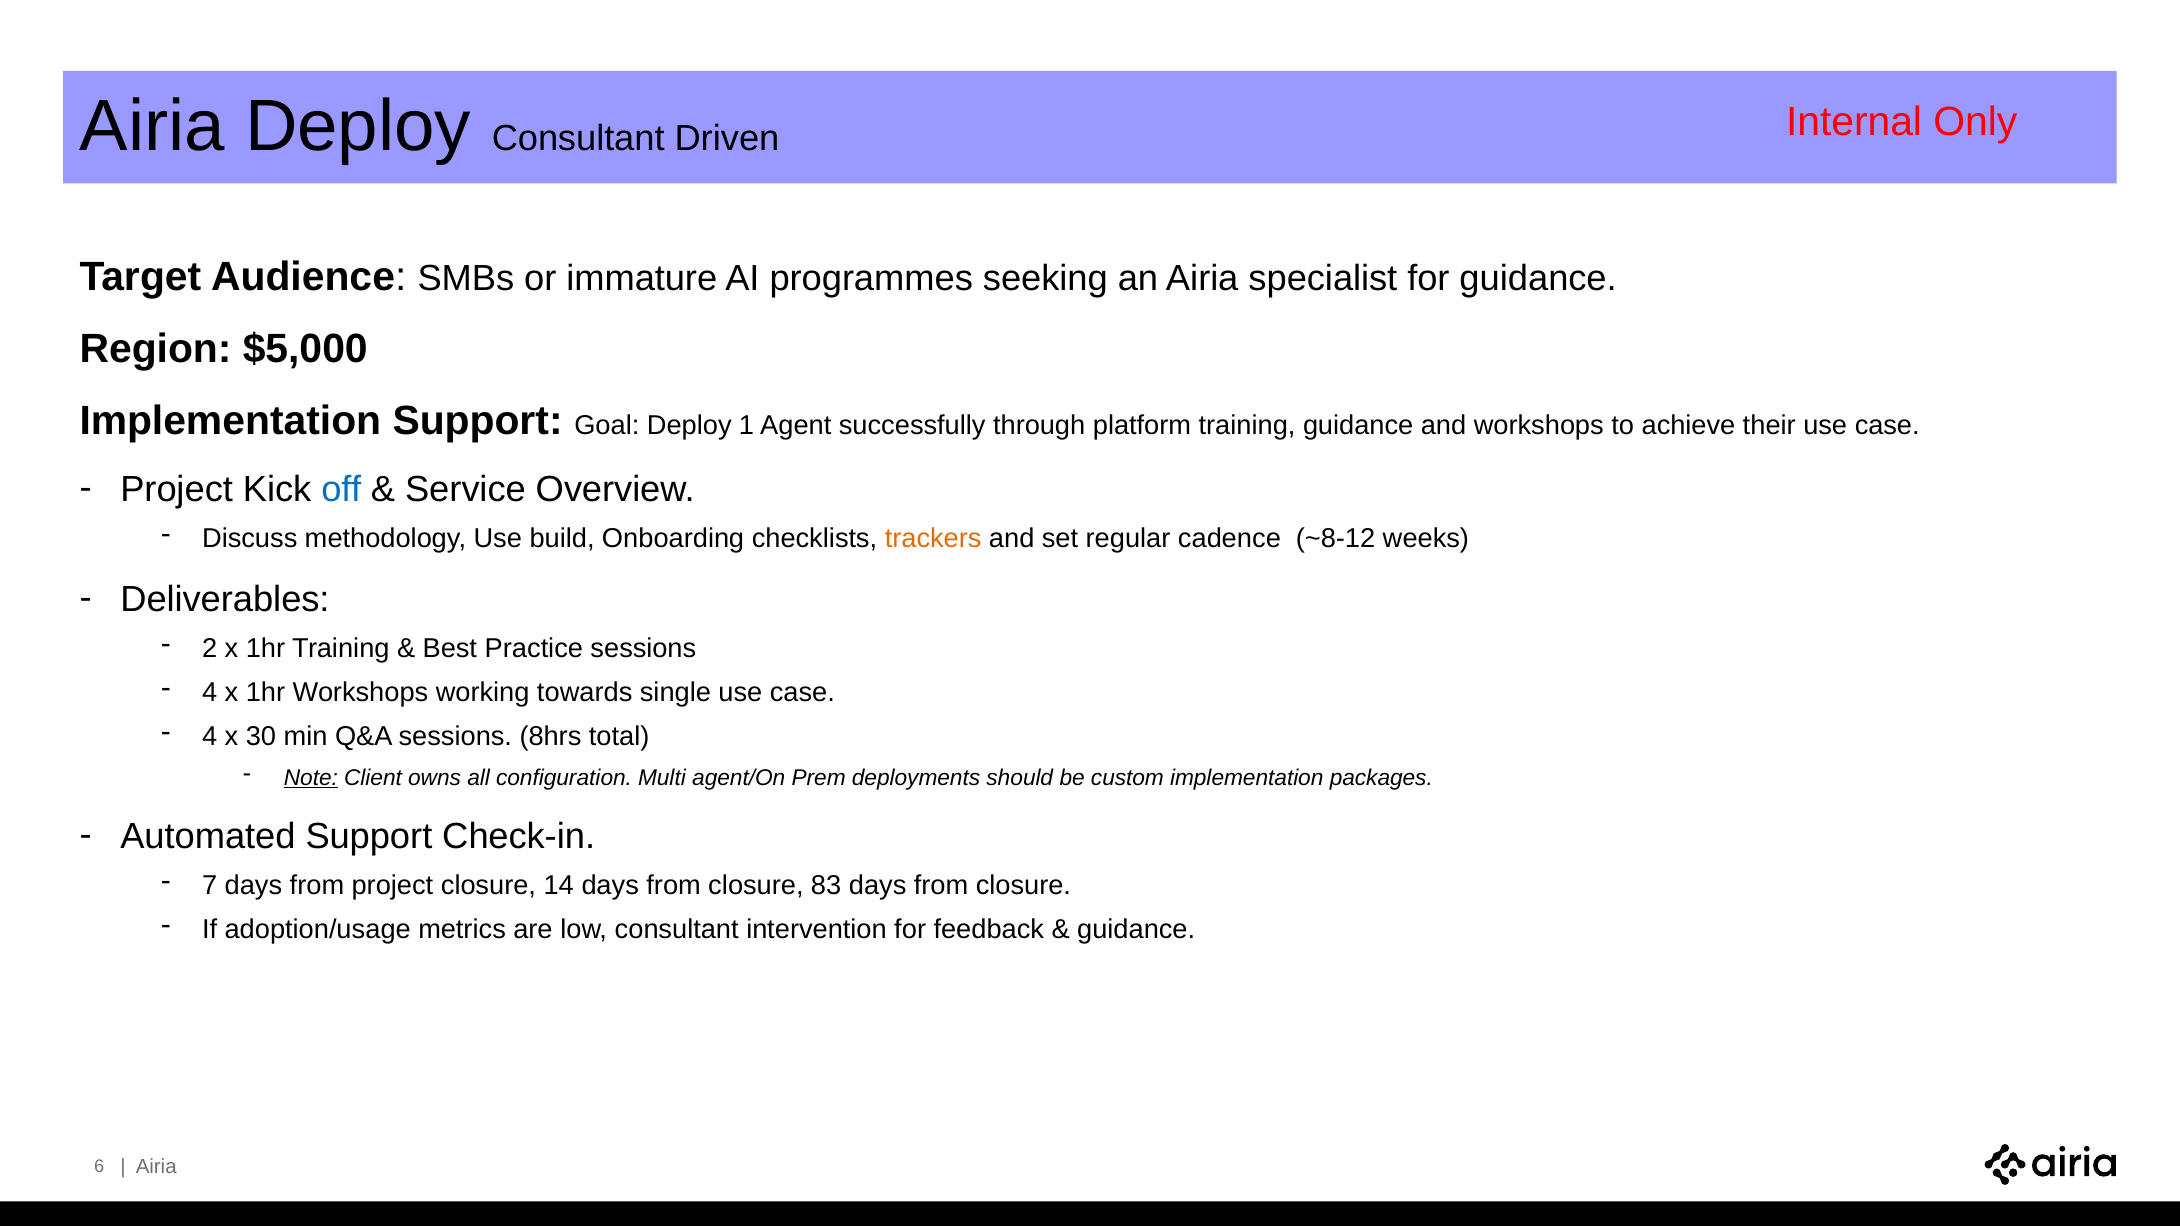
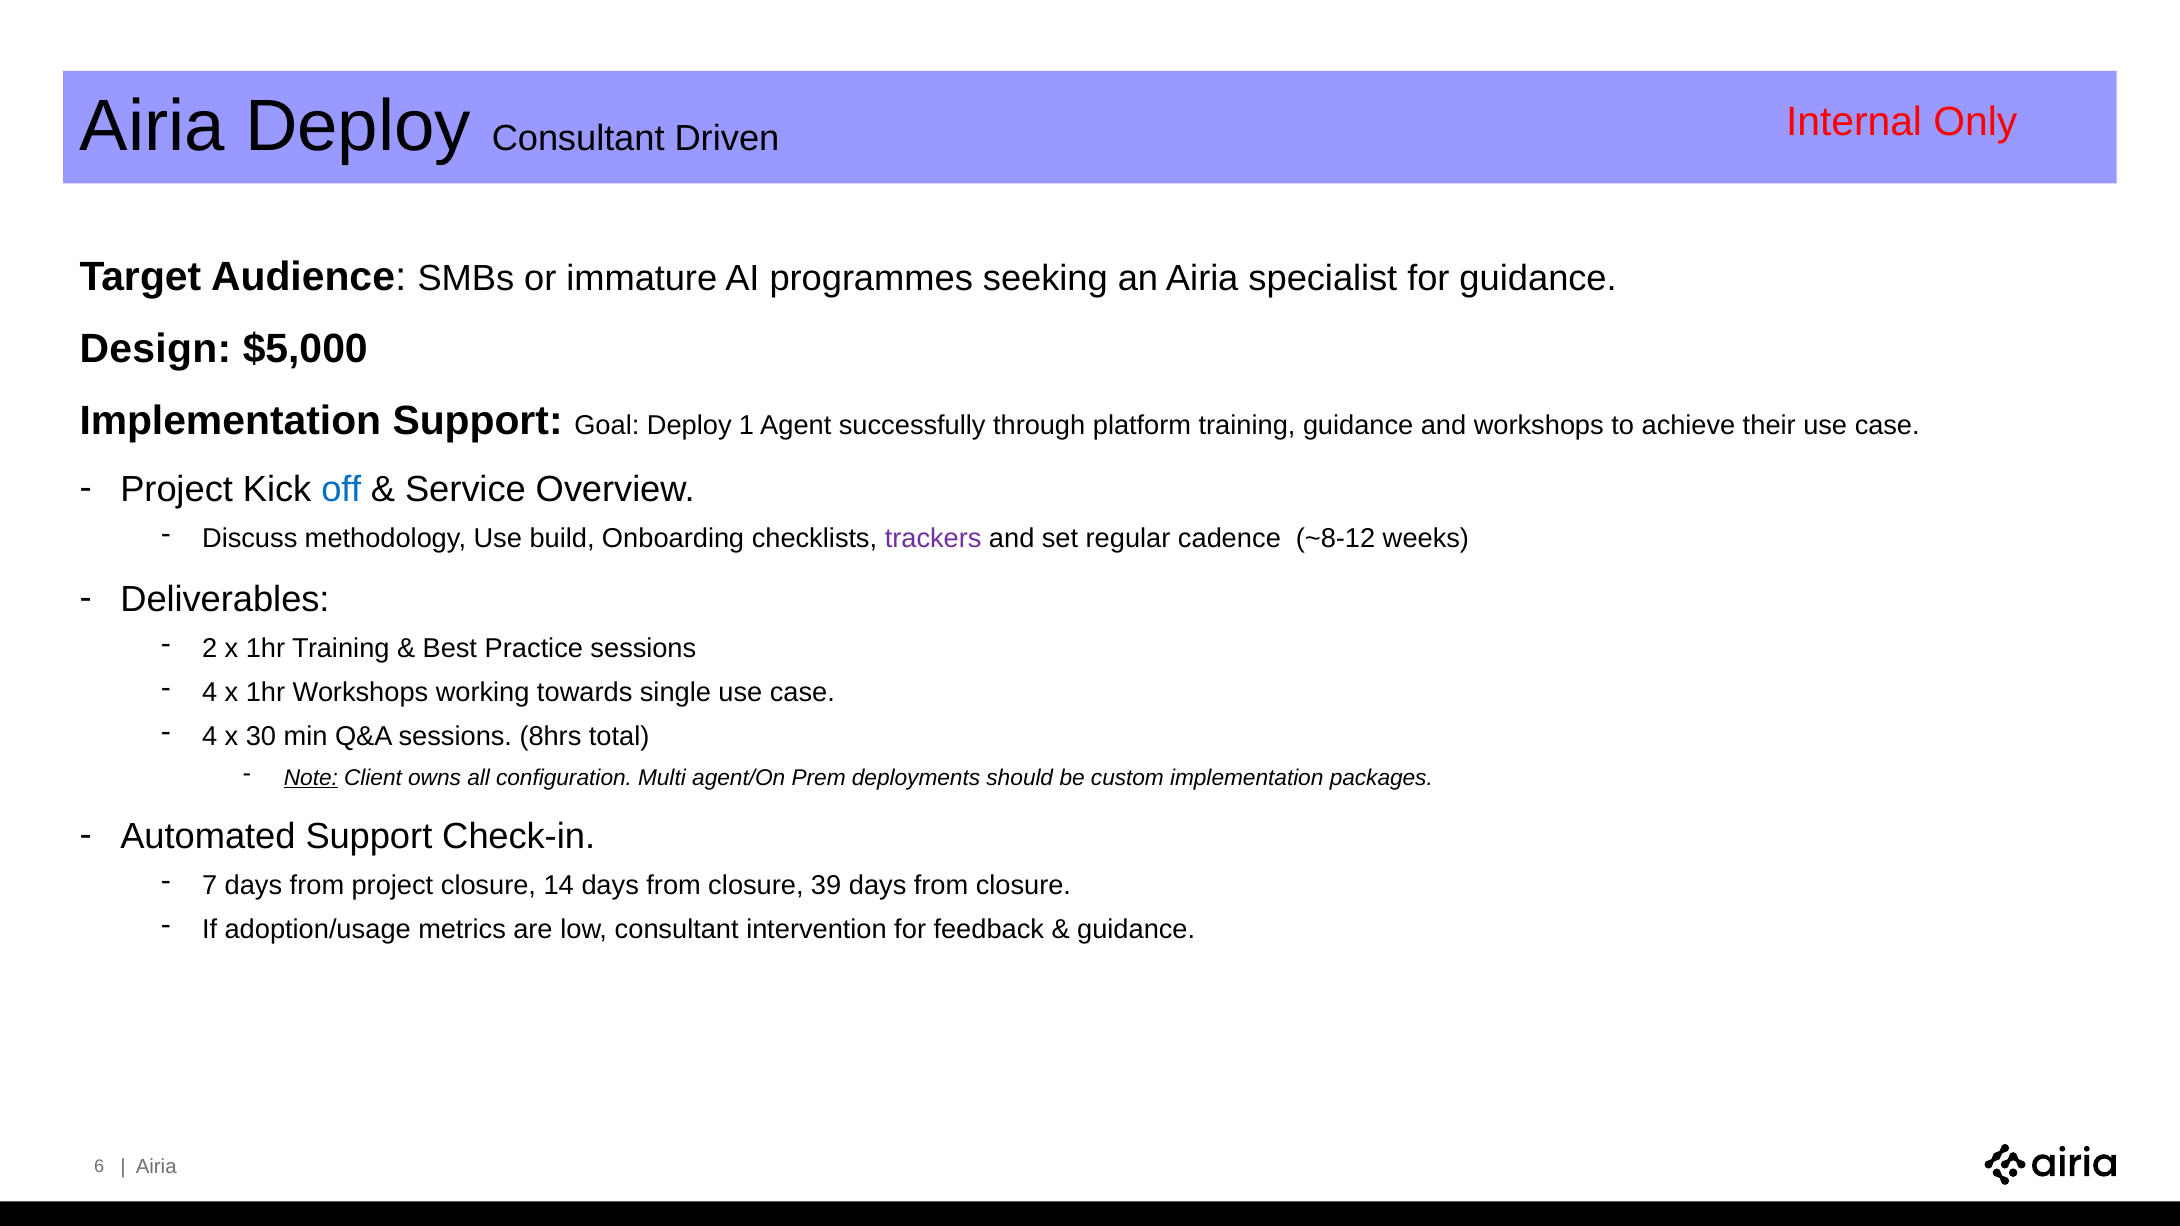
Region: Region -> Design
trackers colour: orange -> purple
83: 83 -> 39
